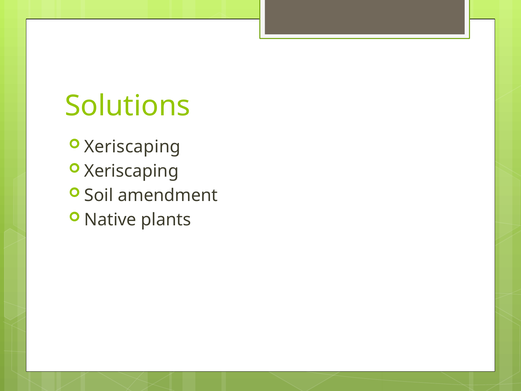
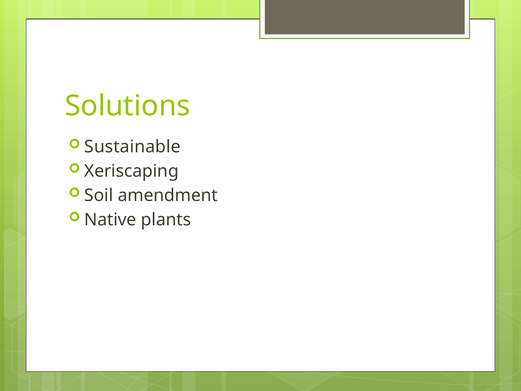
Xeriscaping at (132, 147): Xeriscaping -> Sustainable
